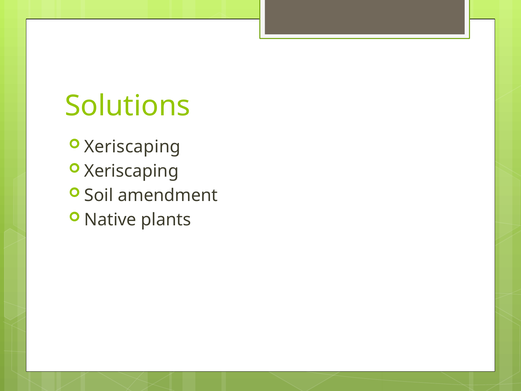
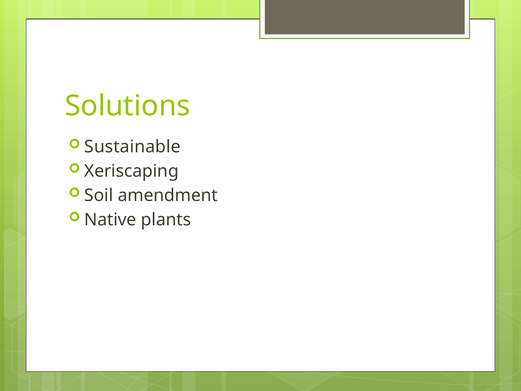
Xeriscaping at (132, 147): Xeriscaping -> Sustainable
